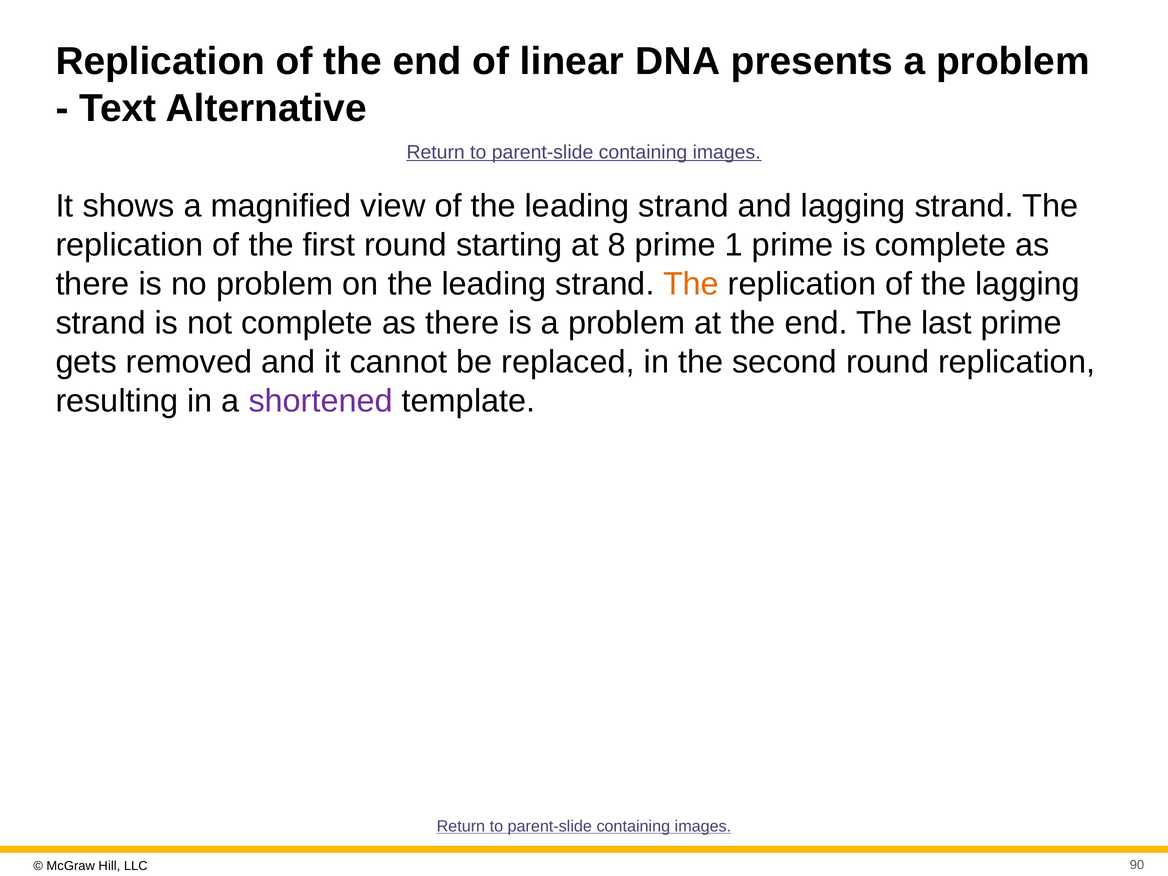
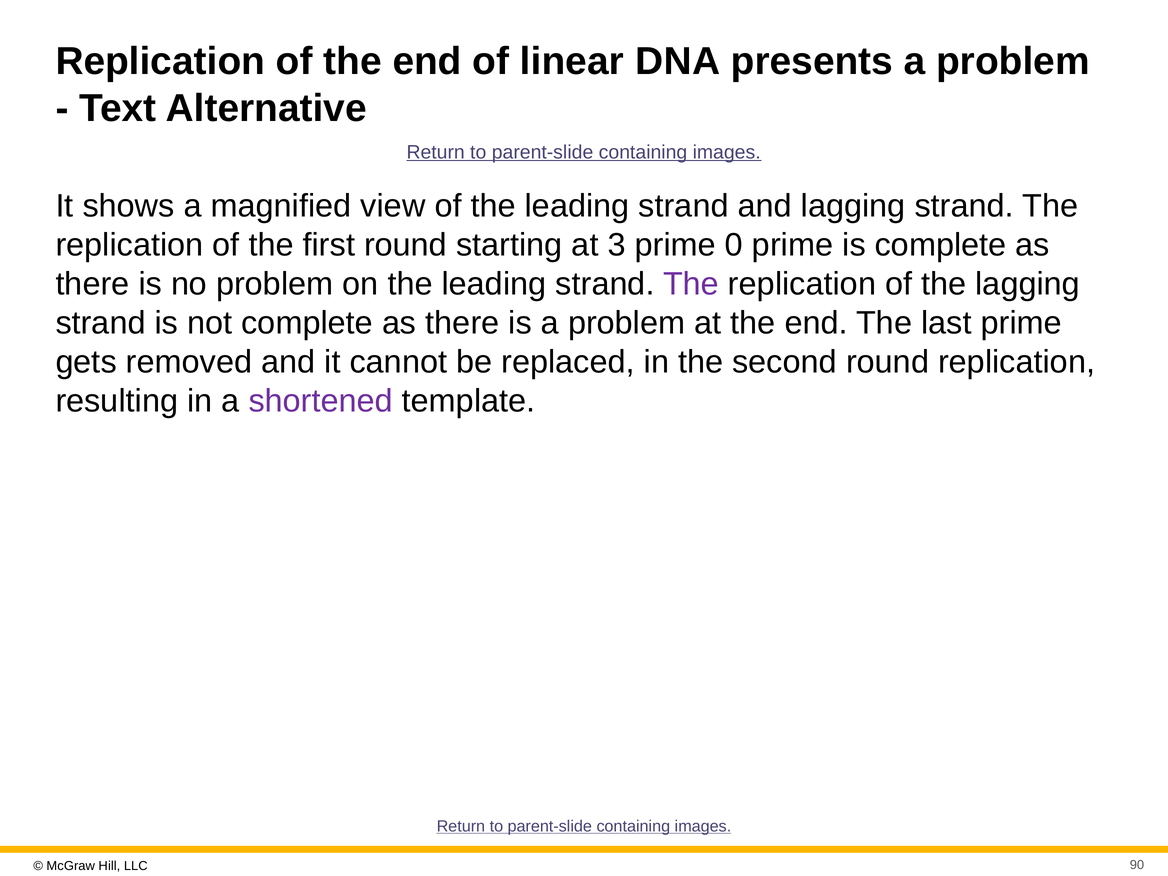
8: 8 -> 3
1: 1 -> 0
The at (691, 284) colour: orange -> purple
